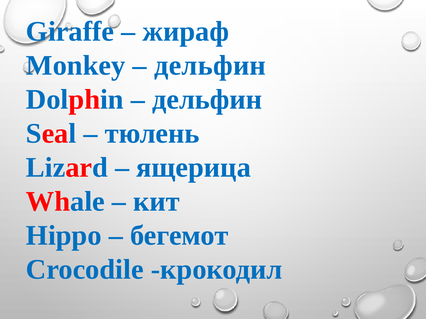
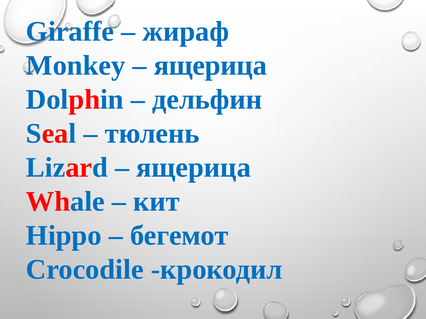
дельфин at (210, 66): дельфин -> ящерица
